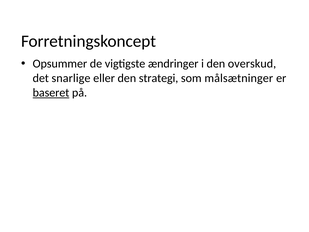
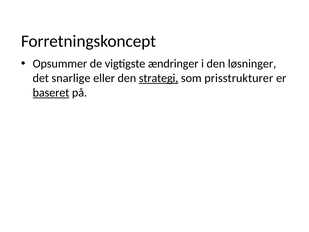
overskud: overskud -> løsninger
strategi underline: none -> present
målsætninger: målsætninger -> prisstrukturer
